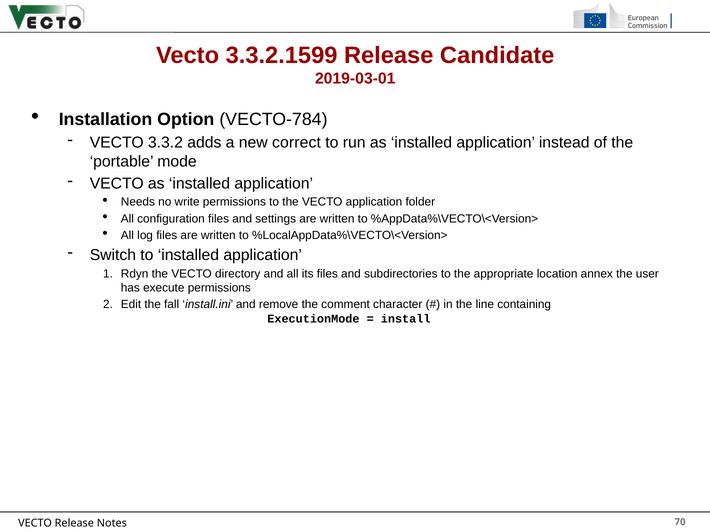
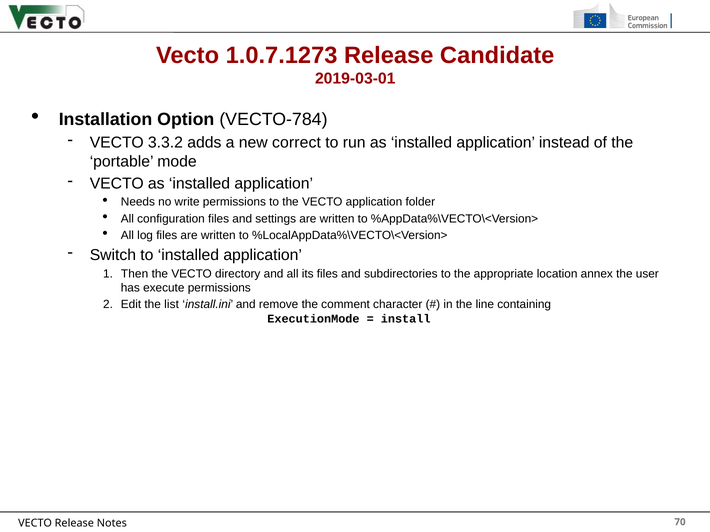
3.3.2.1599: 3.3.2.1599 -> 1.0.7.1273
Rdyn: Rdyn -> Then
fall: fall -> list
